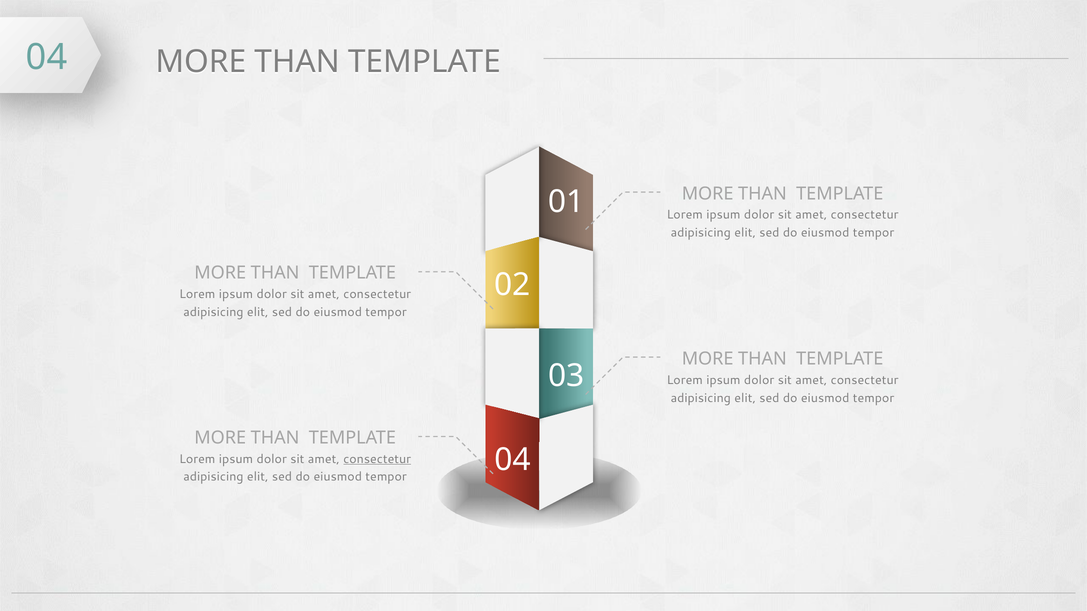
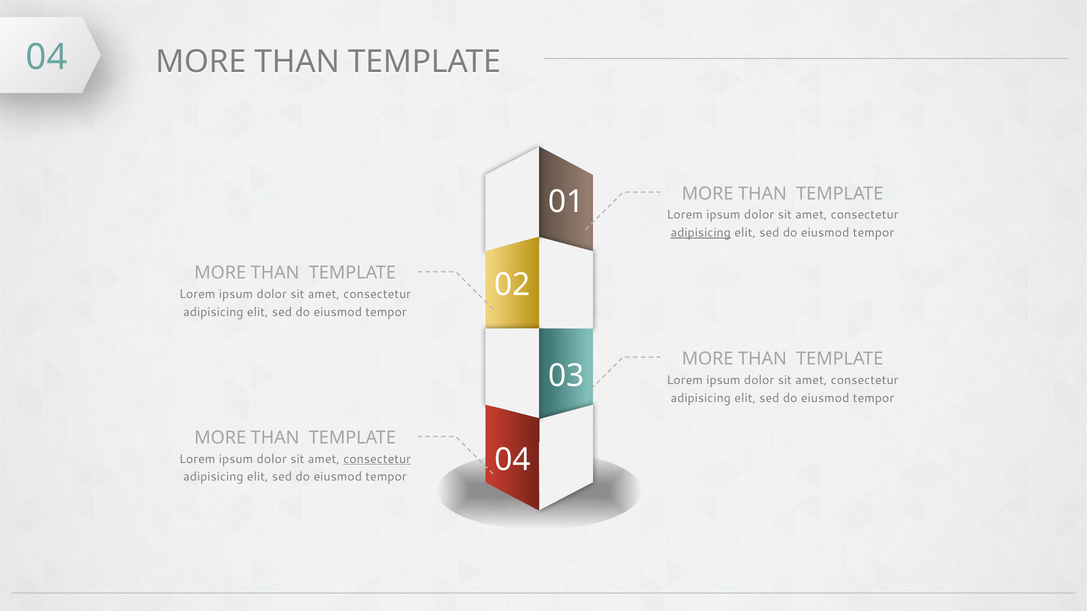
adipisicing at (701, 233) underline: none -> present
